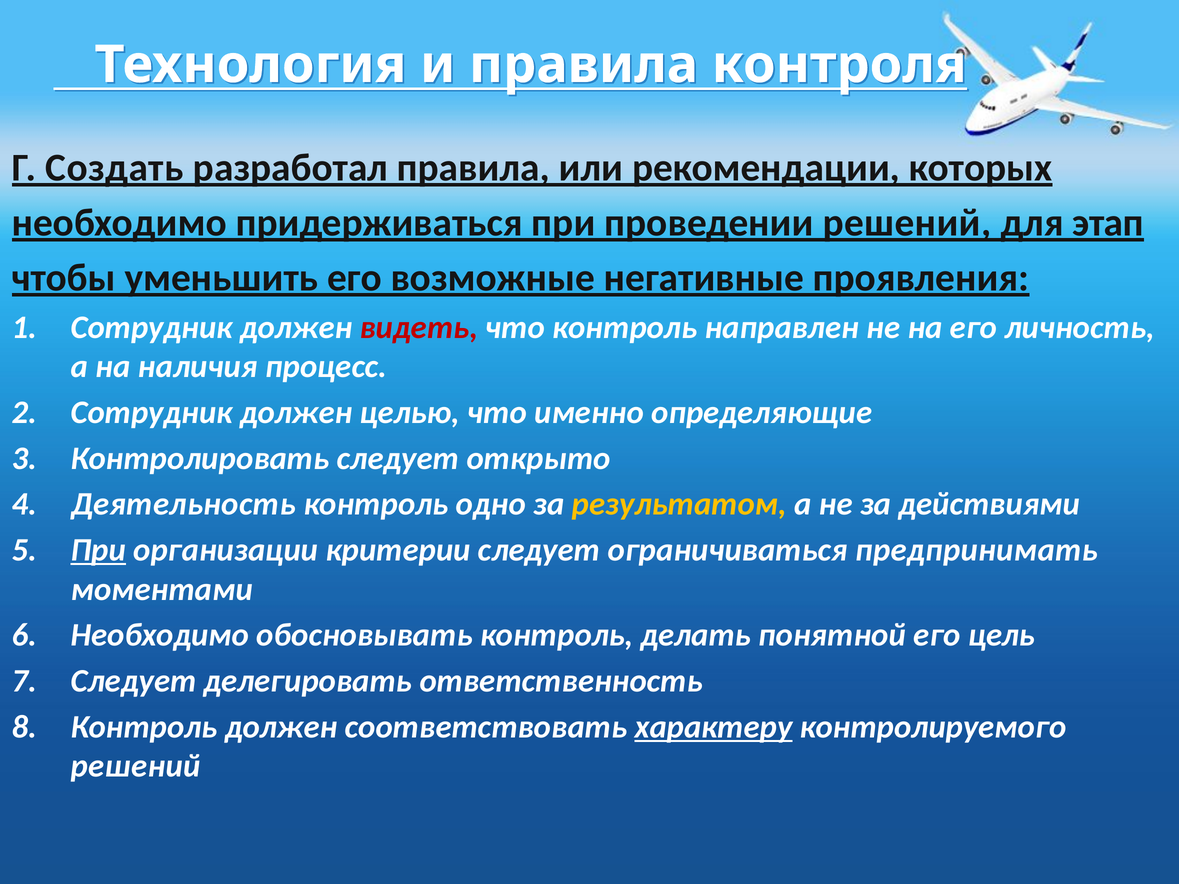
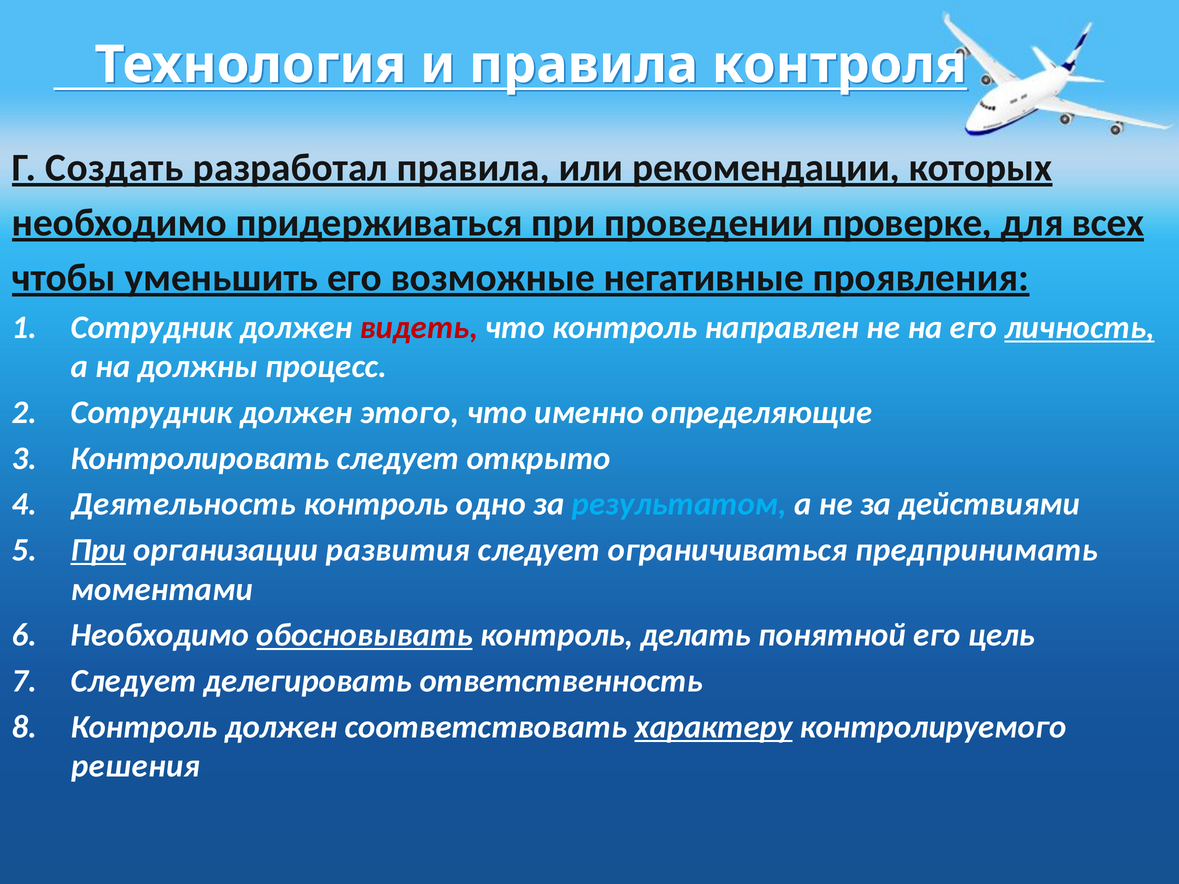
проведении решений: решений -> проверке
этап: этап -> всех
личность underline: none -> present
наличия: наличия -> должны
целью: целью -> этого
результатом colour: yellow -> light blue
критерии: критерии -> развития
обосновывать underline: none -> present
решений at (136, 766): решений -> решения
